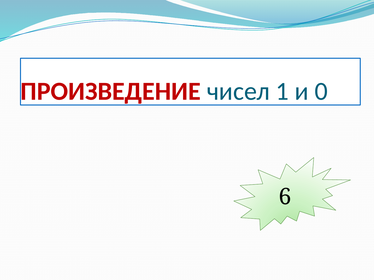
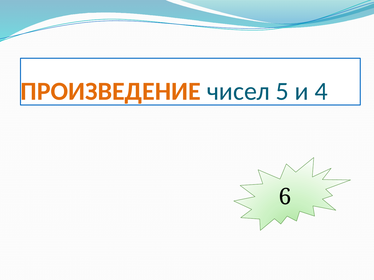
ПРОИЗВЕДЕНИЕ colour: red -> orange
1: 1 -> 5
0: 0 -> 4
